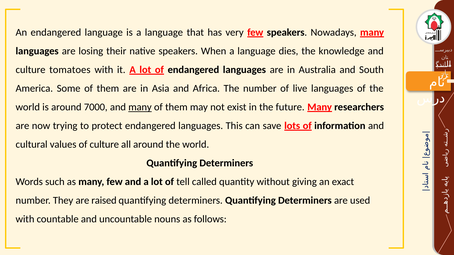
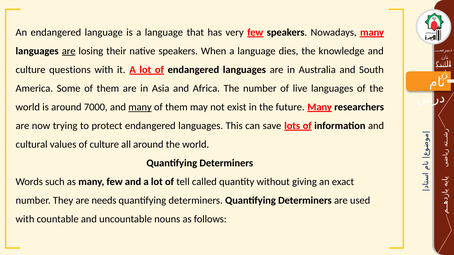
are at (69, 51) underline: none -> present
tomatoes: tomatoes -> questions
raised: raised -> needs
